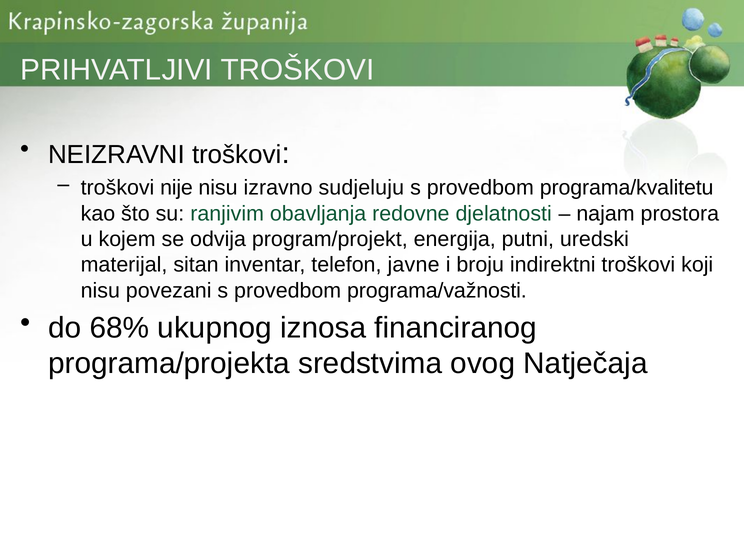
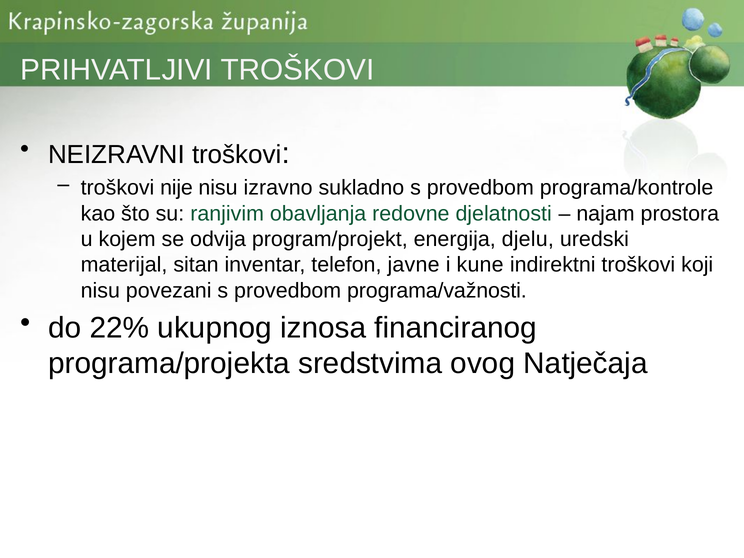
sudjeluju: sudjeluju -> sukladno
programa/kvalitetu: programa/kvalitetu -> programa/kontrole
putni: putni -> djelu
broju: broju -> kune
68%: 68% -> 22%
